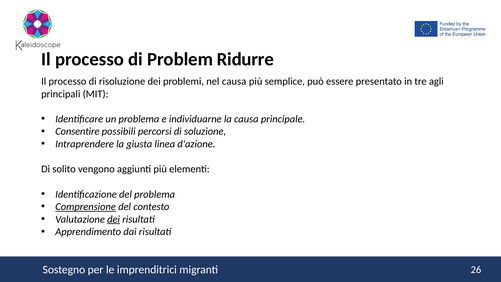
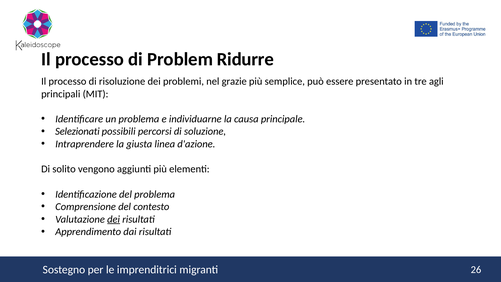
nel causa: causa -> grazie
Consentire: Consentire -> Selezionati
Comprensione underline: present -> none
